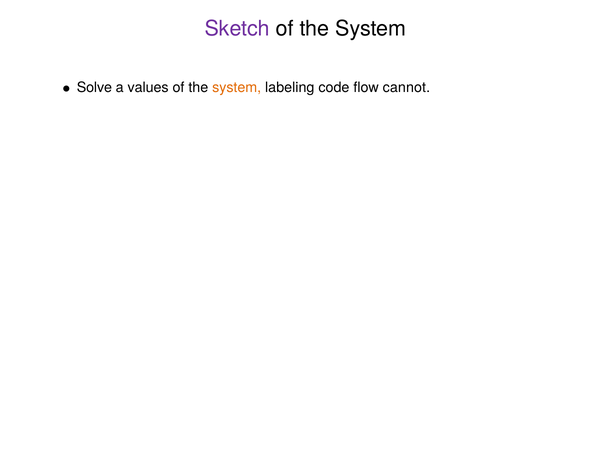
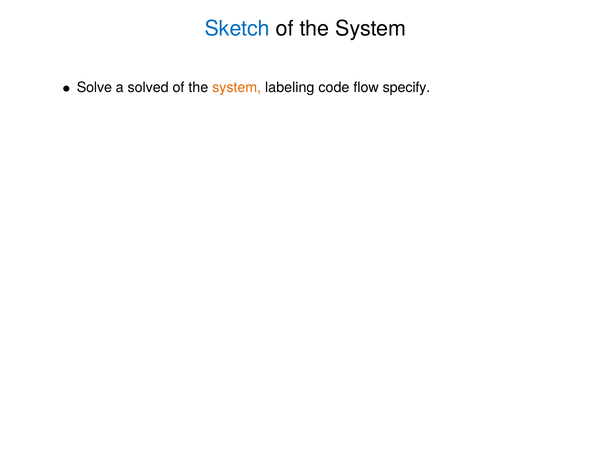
Sketch colour: purple -> blue
values: values -> solved
cannot: cannot -> specify
